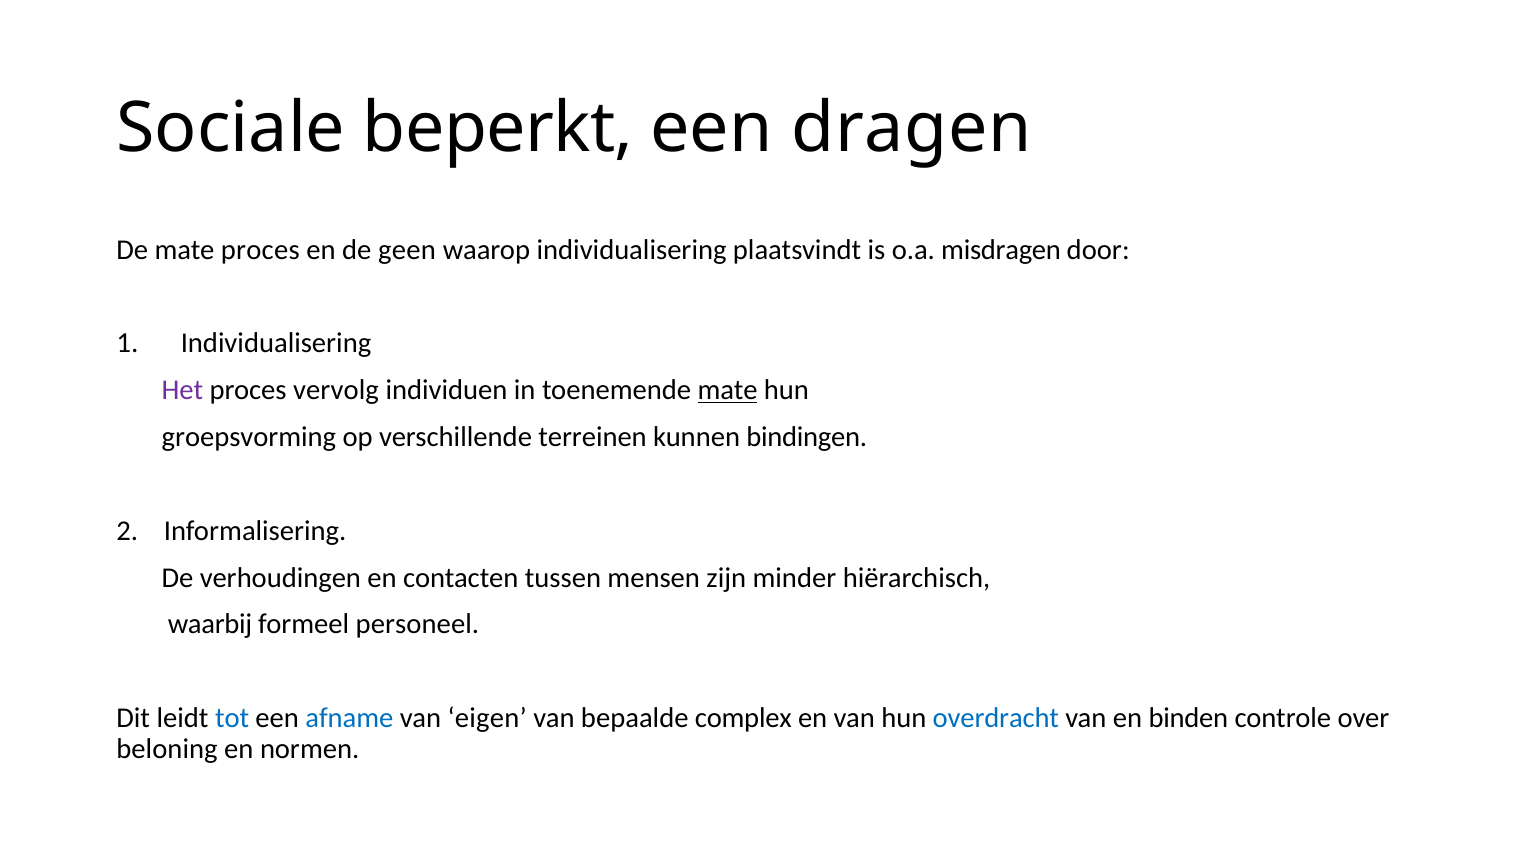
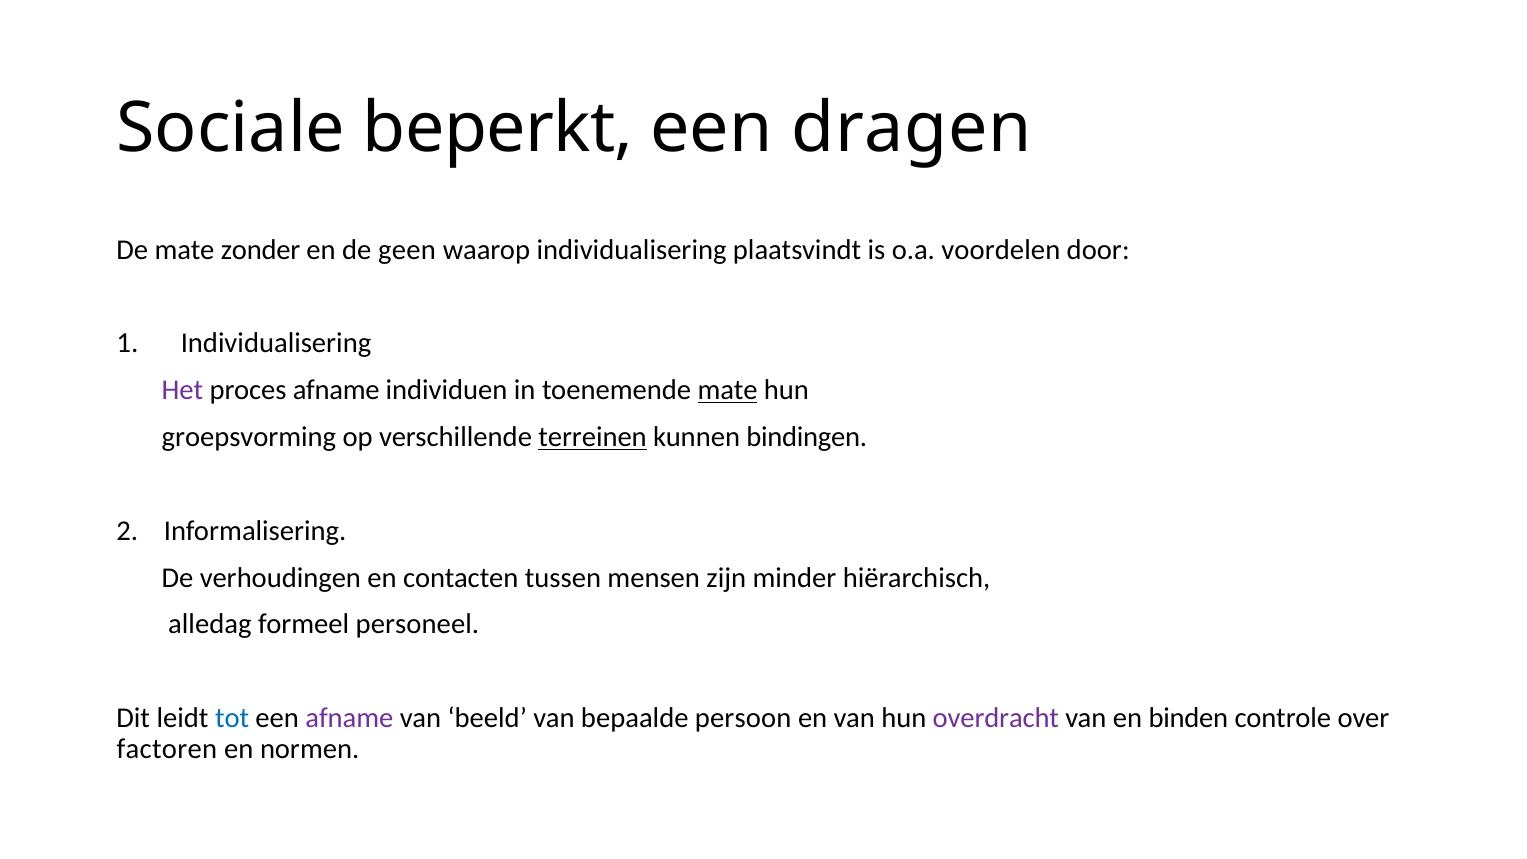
mate proces: proces -> zonder
misdragen: misdragen -> voordelen
proces vervolg: vervolg -> afname
terreinen underline: none -> present
waarbij: waarbij -> alledag
afname at (349, 718) colour: blue -> purple
eigen: eigen -> beeld
complex: complex -> persoon
overdracht colour: blue -> purple
beloning: beloning -> factoren
